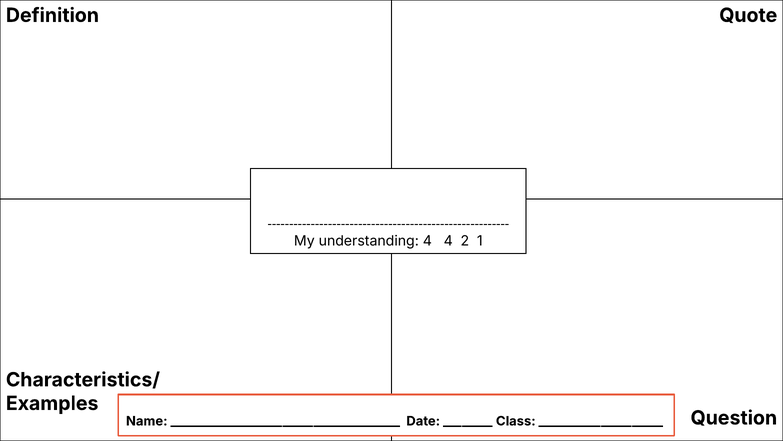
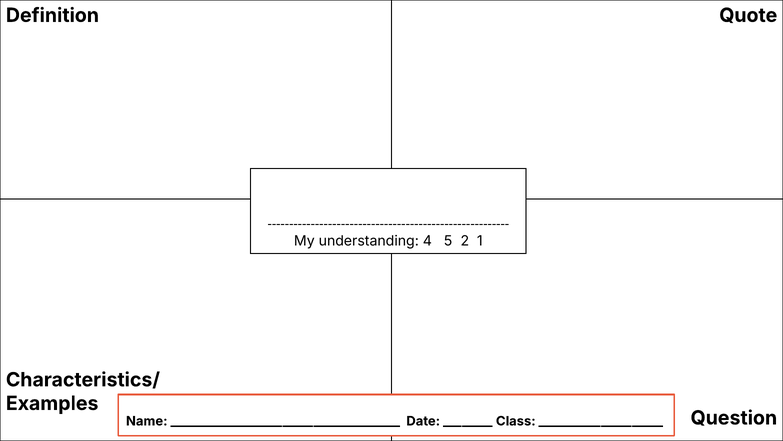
4 4: 4 -> 5
